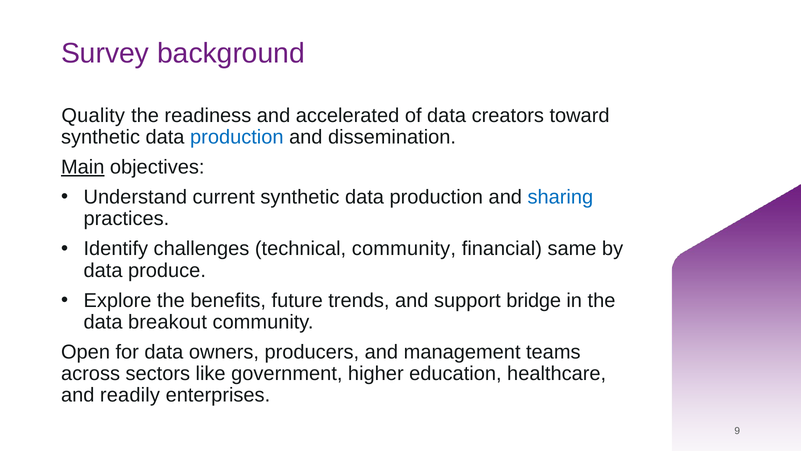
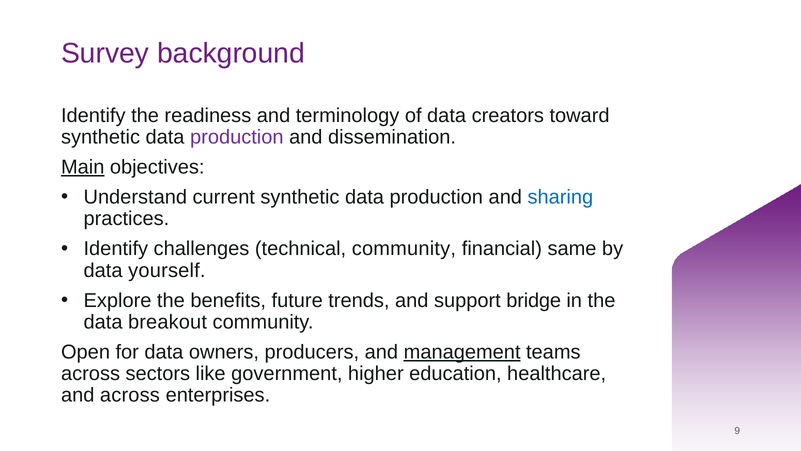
Quality at (93, 115): Quality -> Identify
accelerated: accelerated -> terminology
production at (237, 137) colour: blue -> purple
produce: produce -> yourself
management underline: none -> present
and readily: readily -> across
